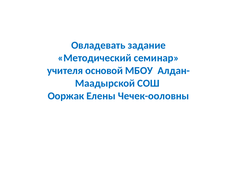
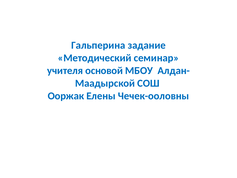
Овладевать: Овладевать -> Гальперина
